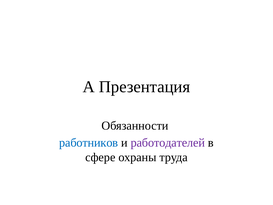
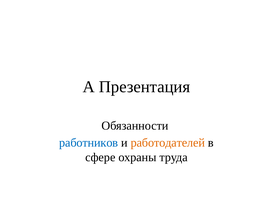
работодателей colour: purple -> orange
